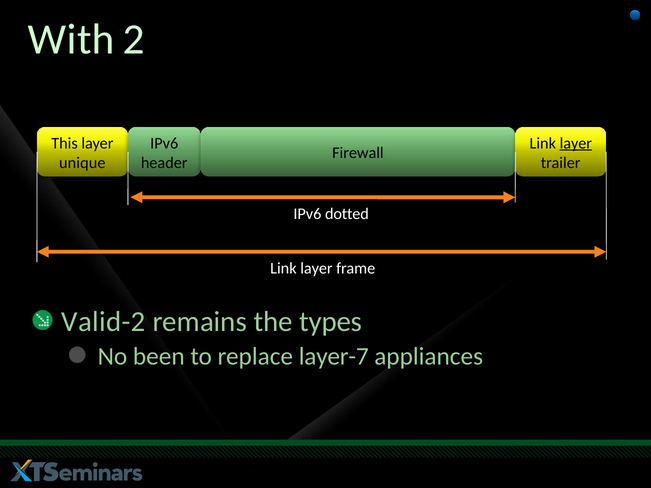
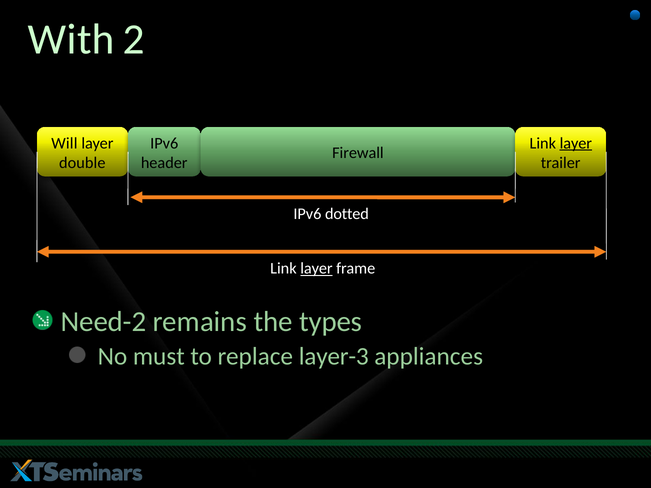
This: This -> Will
unique: unique -> double
layer at (316, 269) underline: none -> present
Valid-2: Valid-2 -> Need-2
been: been -> must
layer-7: layer-7 -> layer-3
